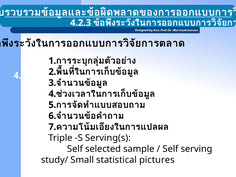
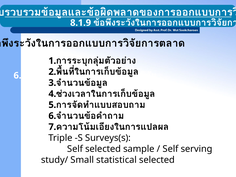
4.2.3: 4.2.3 -> 8.1.9
4.6.2: 4.6.2 -> 6.1.7
Serving(s: Serving(s -> Surveys(s
statistical pictures: pictures -> selected
